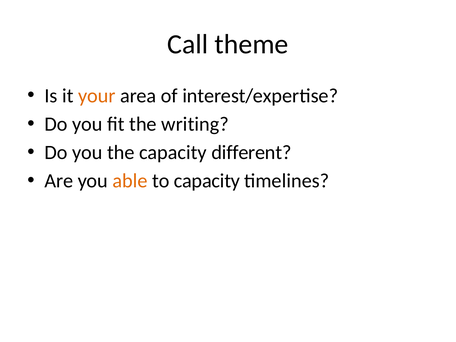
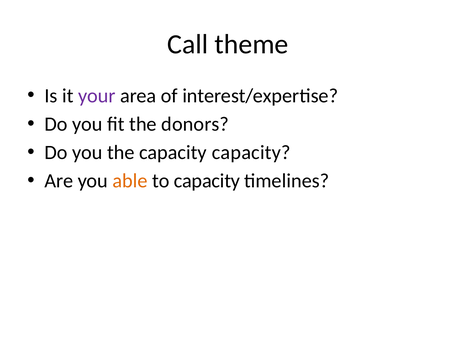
your colour: orange -> purple
writing: writing -> donors
capacity different: different -> capacity
